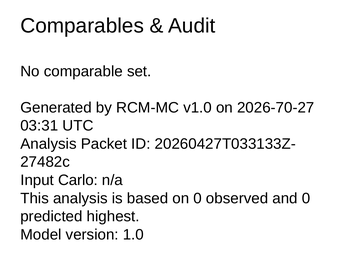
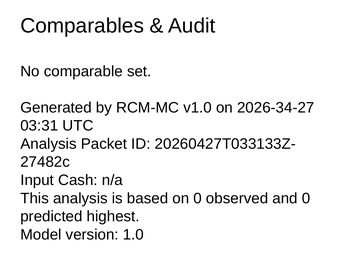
2026-70-27: 2026-70-27 -> 2026-34-27
Carlo: Carlo -> Cash
